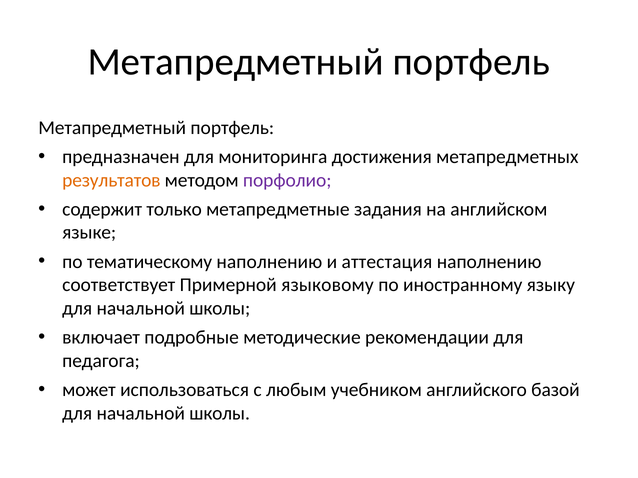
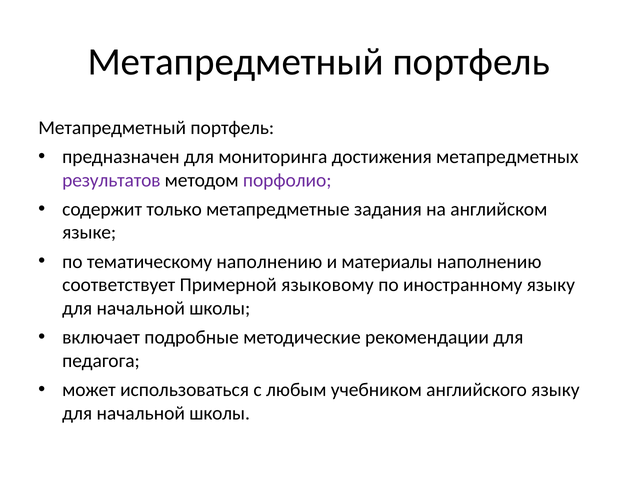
результатов colour: orange -> purple
аттестация: аттестация -> материалы
английского базой: базой -> языку
